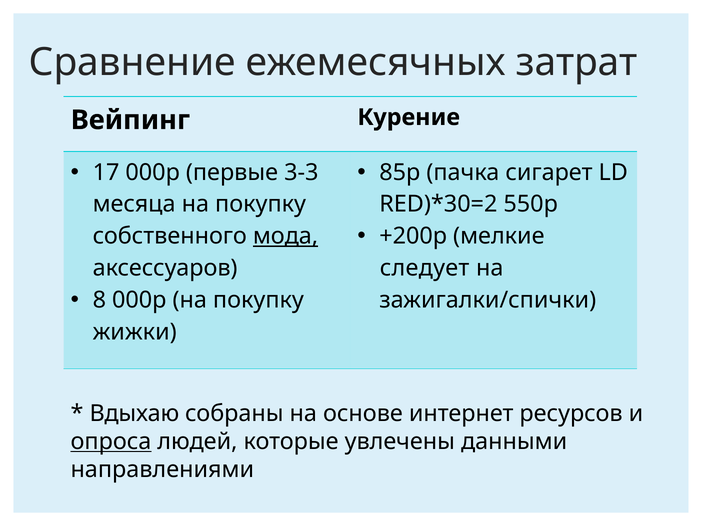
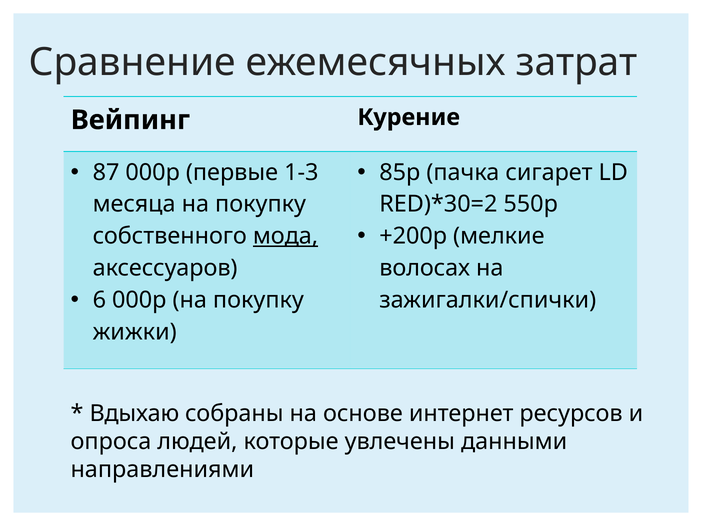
17: 17 -> 87
3-3: 3-3 -> 1-3
следует: следует -> волосах
8: 8 -> 6
опроса underline: present -> none
